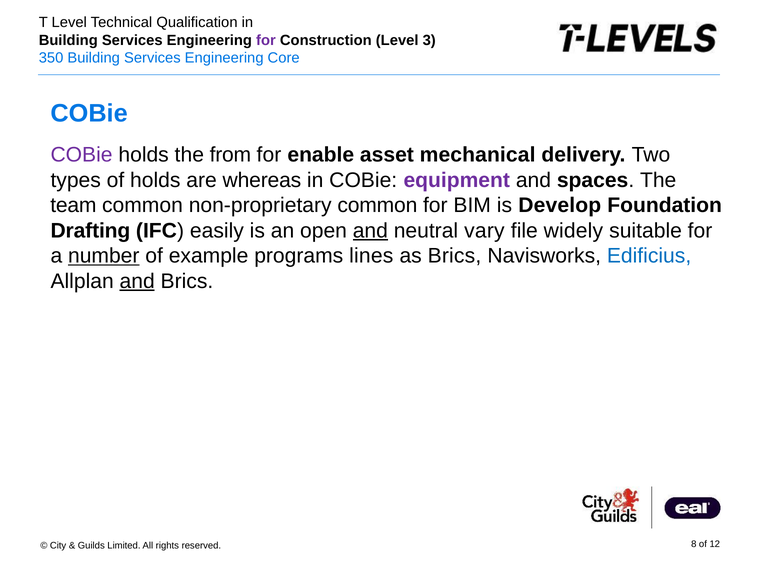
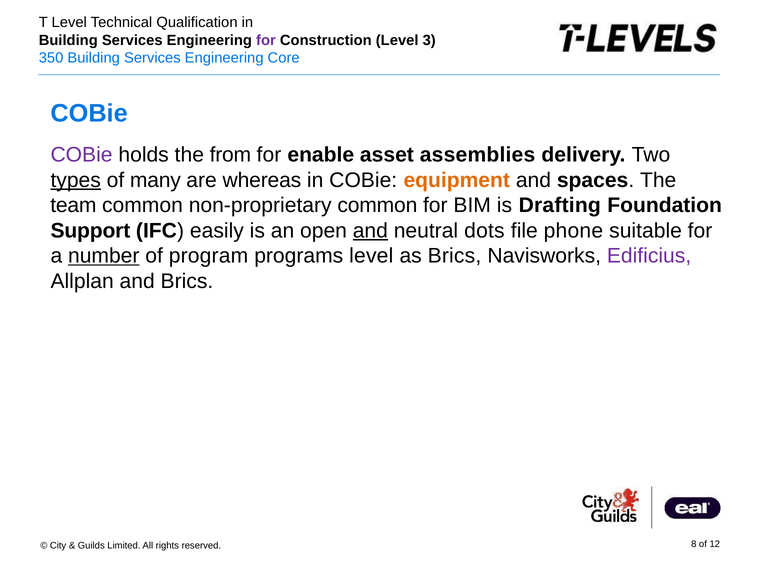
mechanical: mechanical -> assemblies
types underline: none -> present
of holds: holds -> many
equipment colour: purple -> orange
Develop: Develop -> Drafting
Drafting: Drafting -> Support
vary: vary -> dots
widely: widely -> phone
example: example -> program
programs lines: lines -> level
Edificius colour: blue -> purple
and at (137, 281) underline: present -> none
